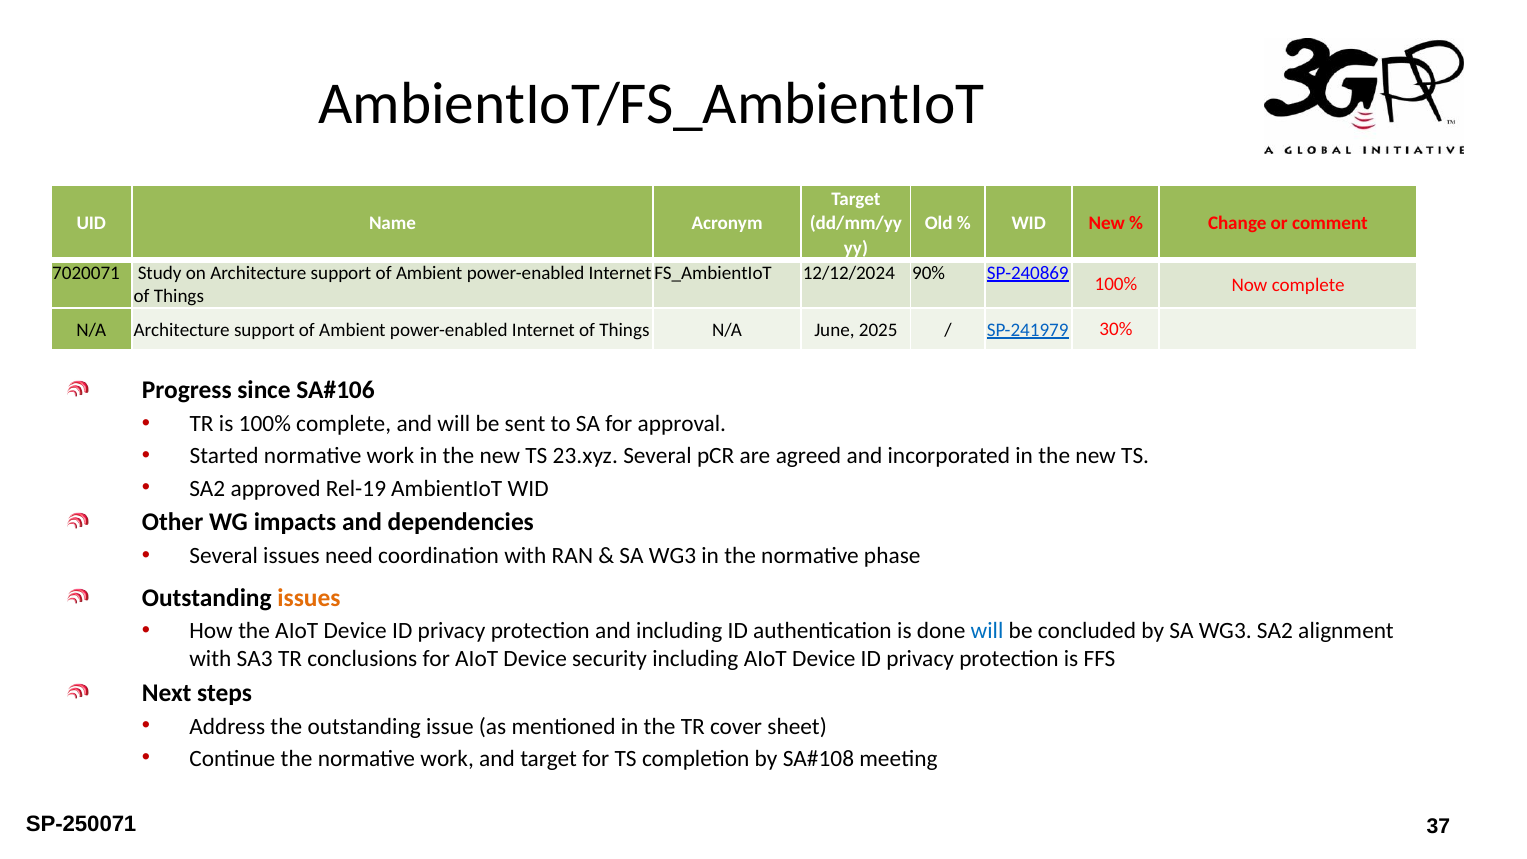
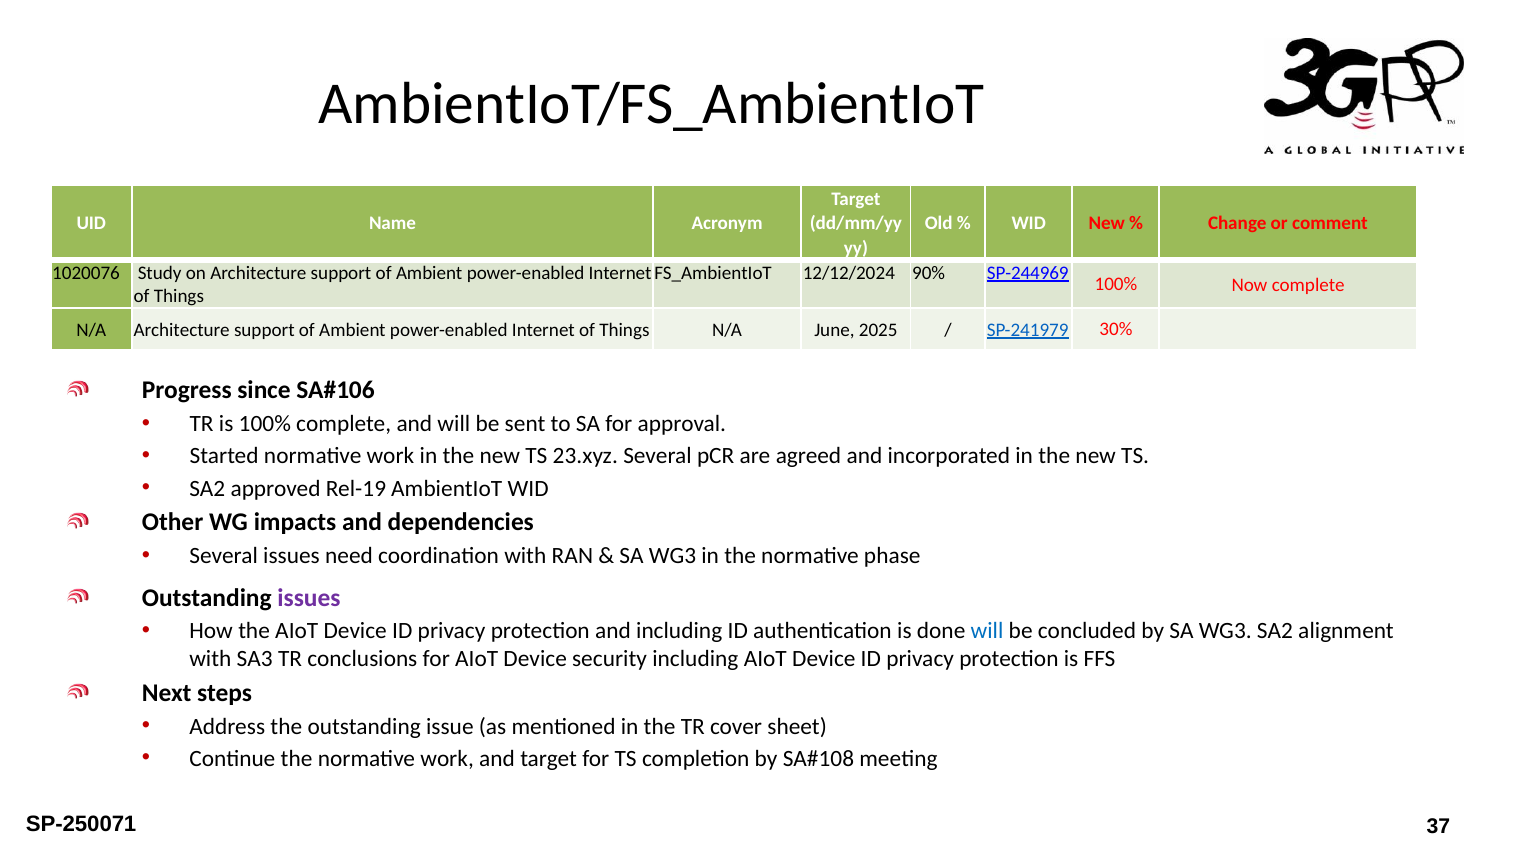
7020071: 7020071 -> 1020076
SP-240869: SP-240869 -> SP-244969
issues at (309, 598) colour: orange -> purple
